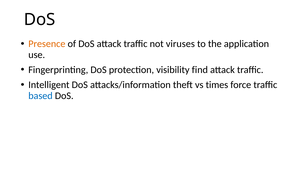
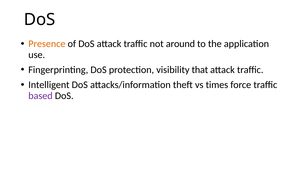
viruses: viruses -> around
find: find -> that
based colour: blue -> purple
